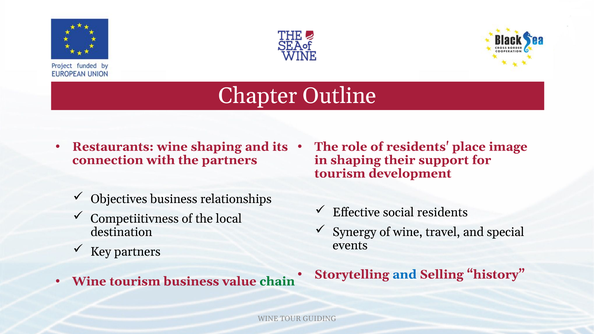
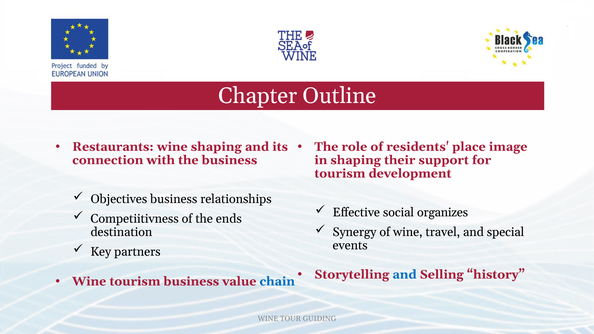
the partners: partners -> business
social residents: residents -> organizes
local: local -> ends
chain colour: green -> blue
